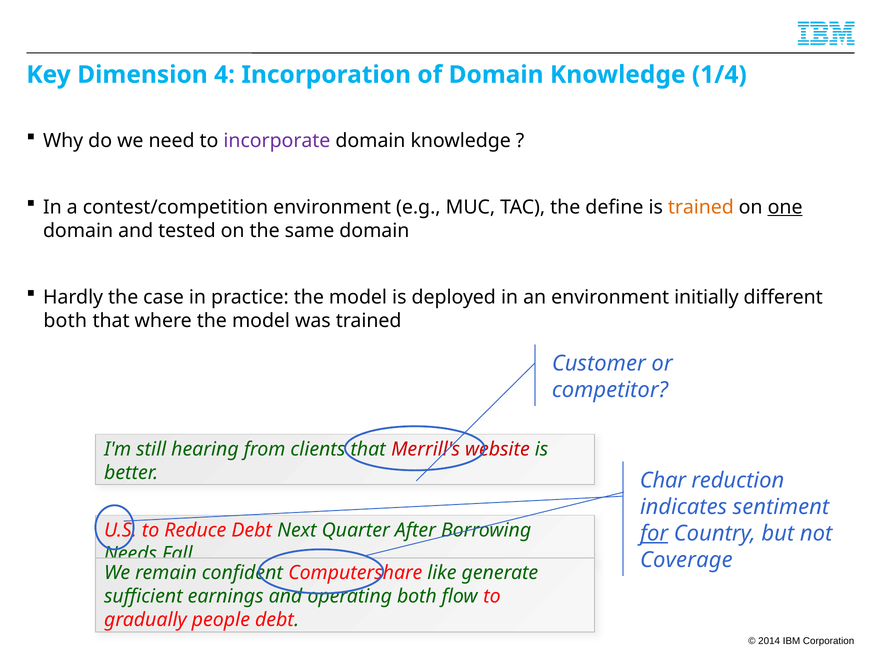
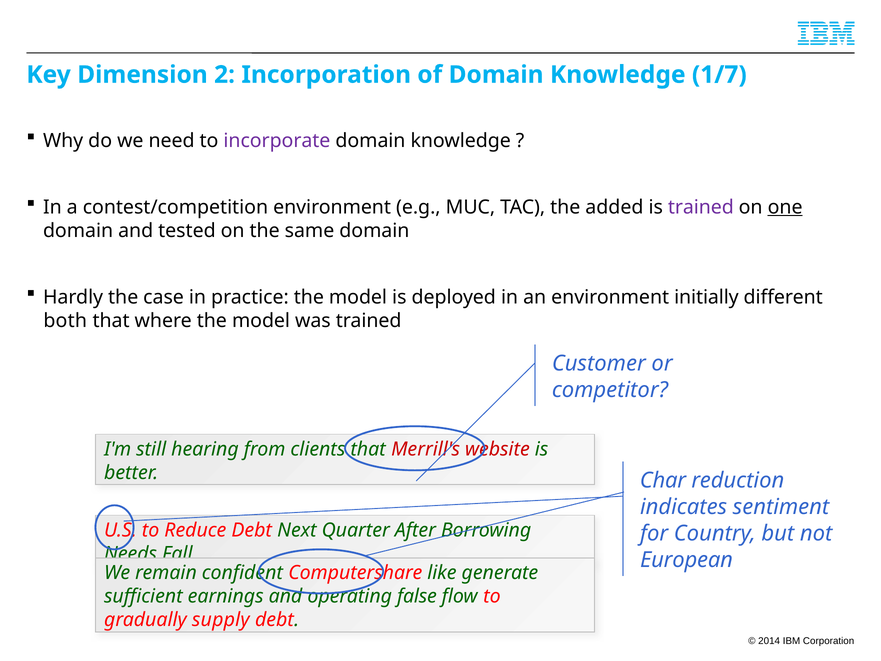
4: 4 -> 2
1/4: 1/4 -> 1/7
define: define -> added
trained at (701, 207) colour: orange -> purple
for underline: present -> none
Coverage: Coverage -> European
operating both: both -> false
people: people -> supply
